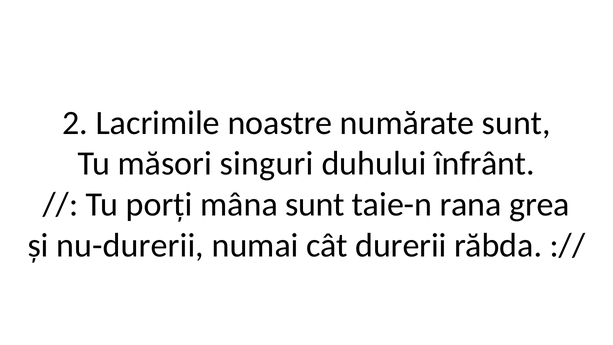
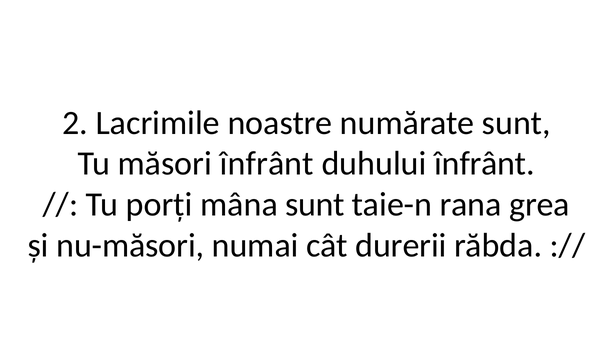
măsori singuri: singuri -> înfrânt
nu-durerii: nu-durerii -> nu-măsori
